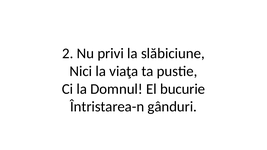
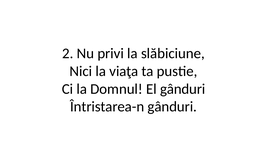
El bucurie: bucurie -> gânduri
